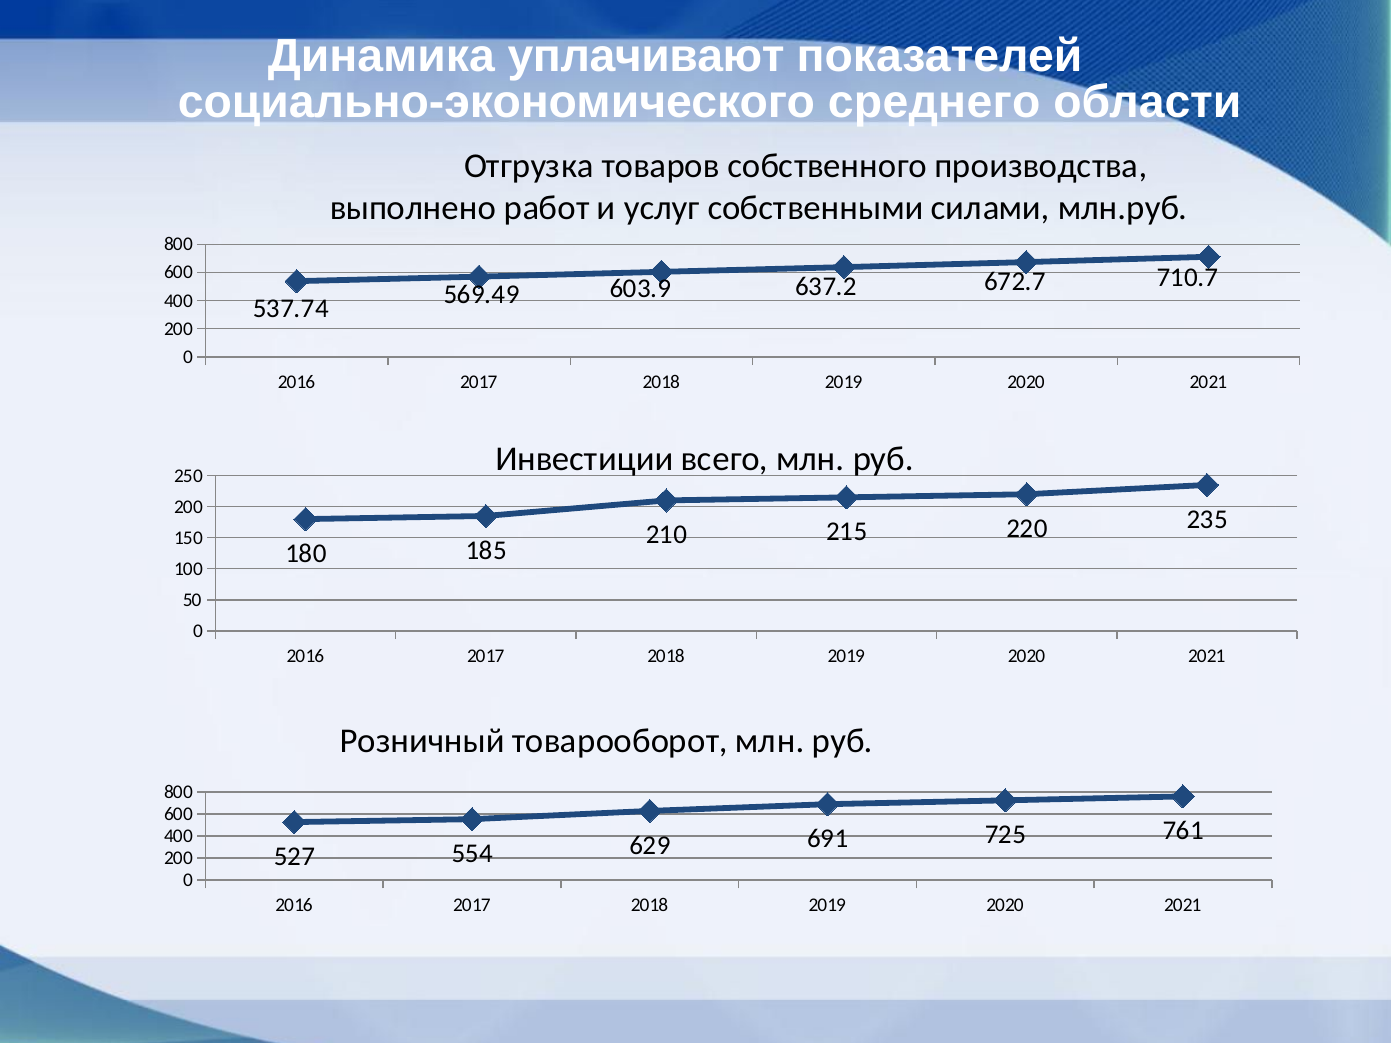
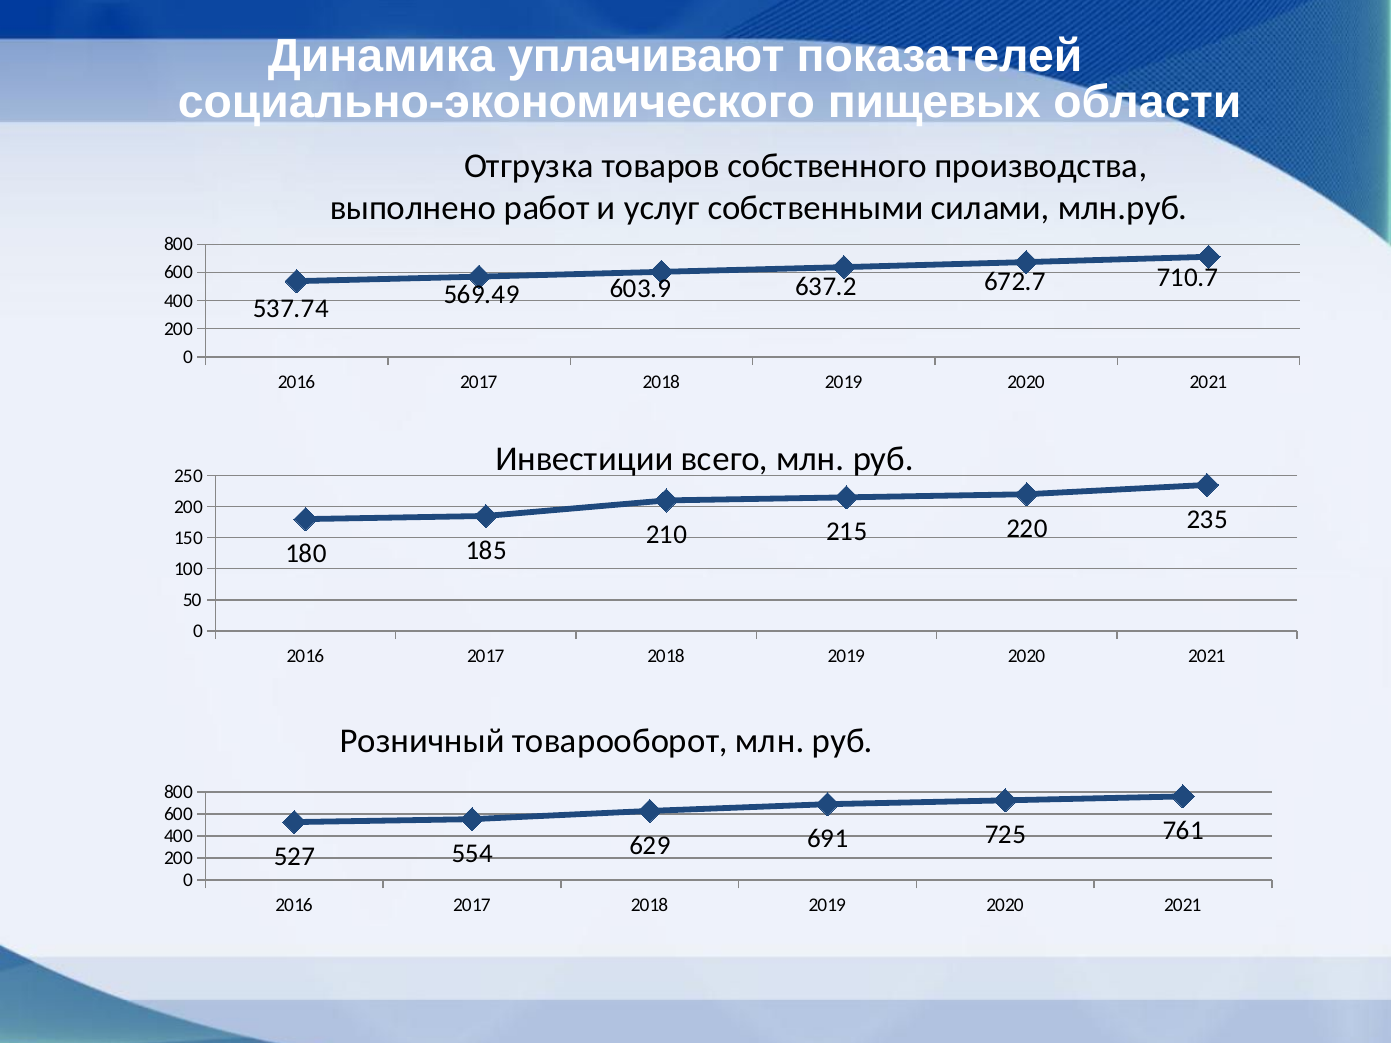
среднего: среднего -> пищевых
